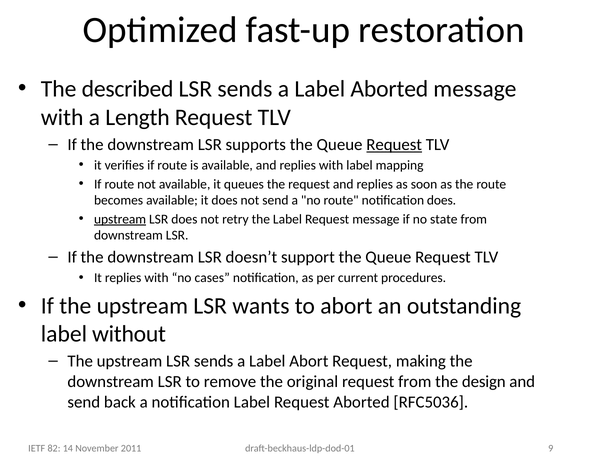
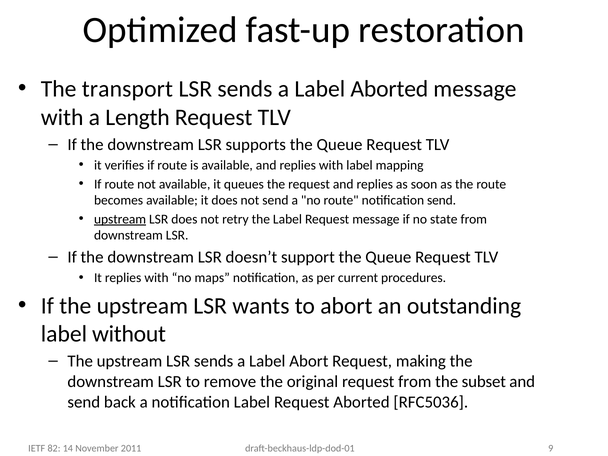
described: described -> transport
Request at (394, 145) underline: present -> none
notification does: does -> send
cases: cases -> maps
design: design -> subset
